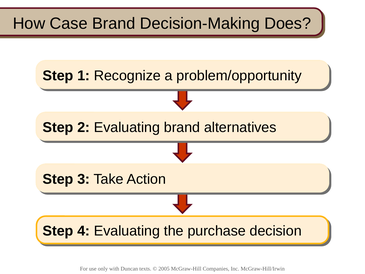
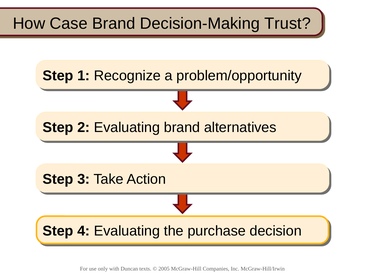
Does: Does -> Trust
